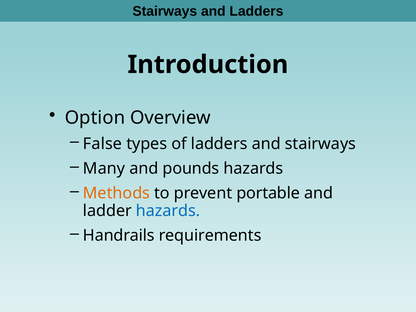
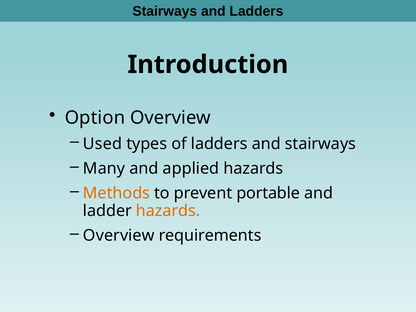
False: False -> Used
pounds: pounds -> applied
hazards at (168, 211) colour: blue -> orange
Handrails at (119, 235): Handrails -> Overview
